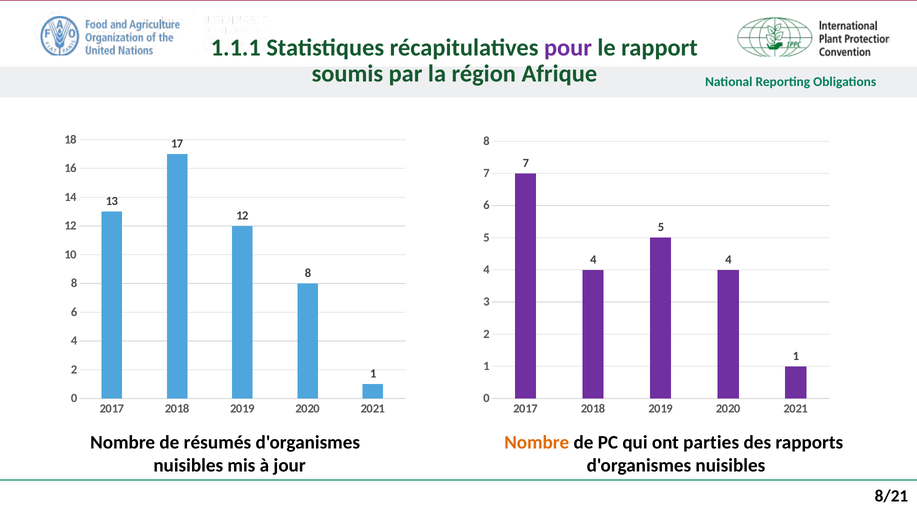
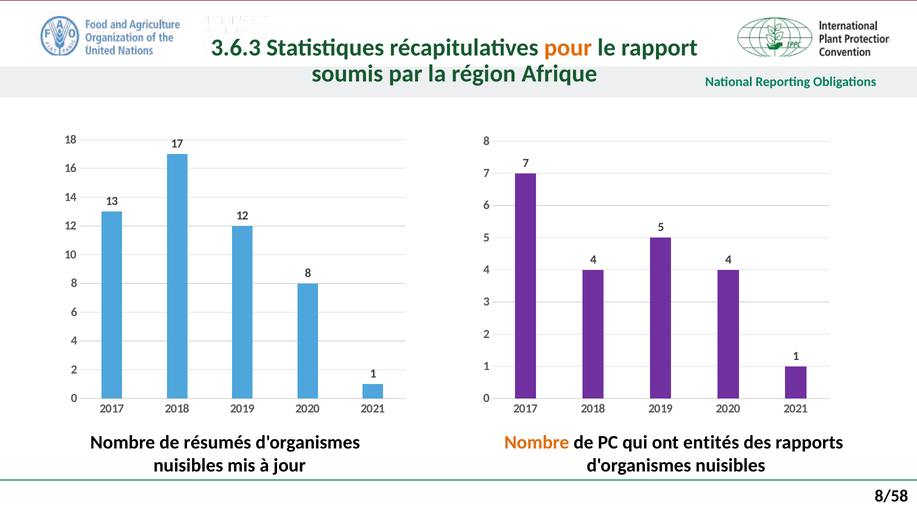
1.1.1: 1.1.1 -> 3.6.3
pour colour: purple -> orange
parties: parties -> entités
8/21: 8/21 -> 8/58
